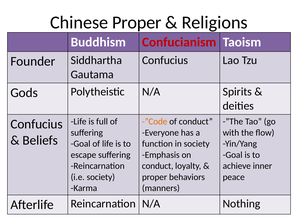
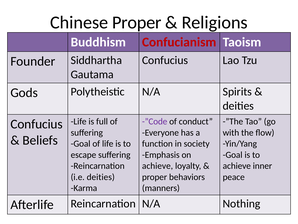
-”Code colour: orange -> purple
conduct at (158, 166): conduct -> achieve
i.e society: society -> deities
